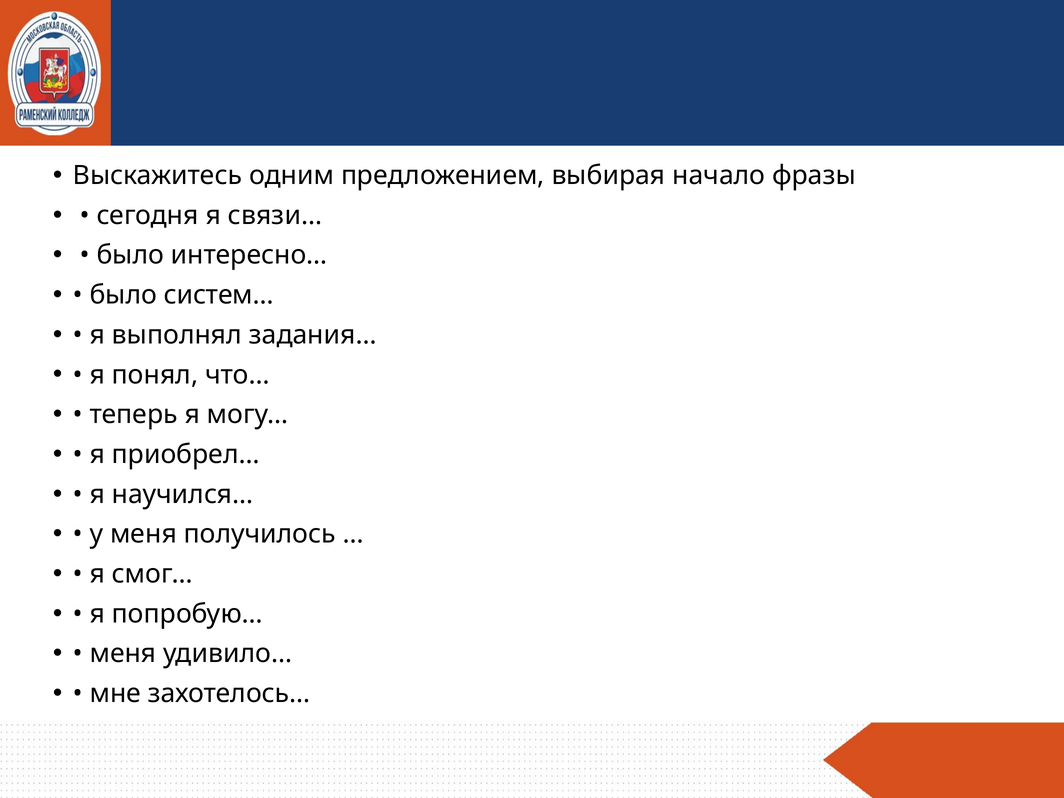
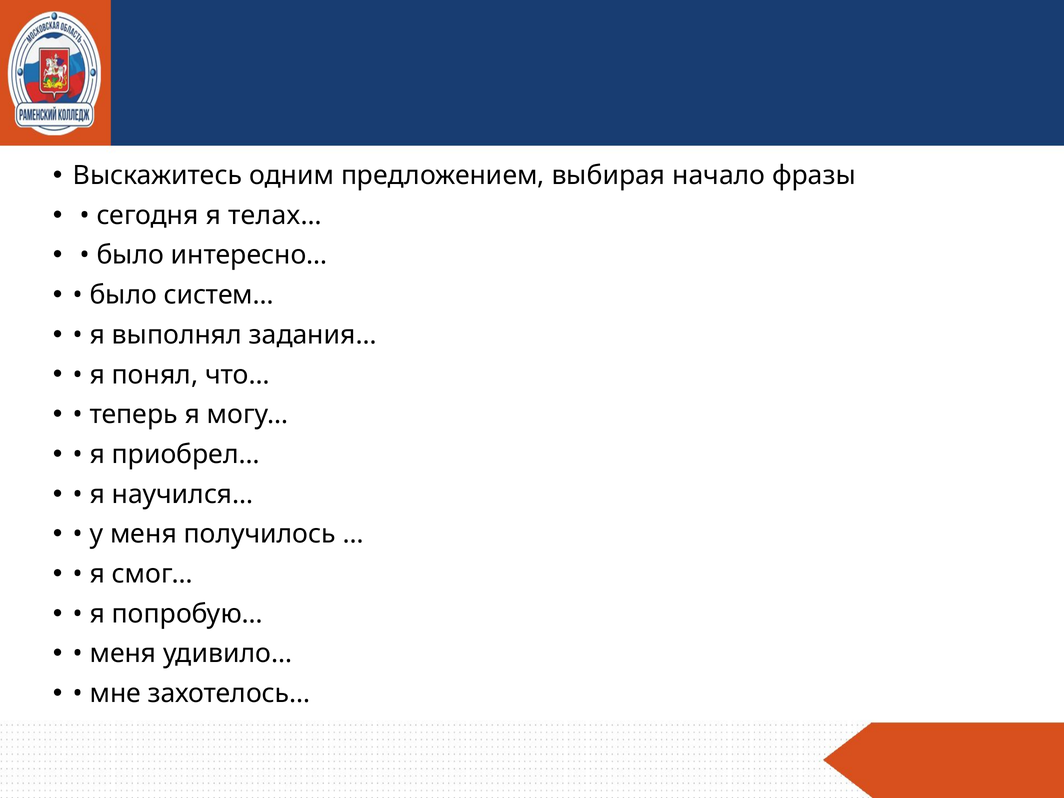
связи…: связи… -> телах…
